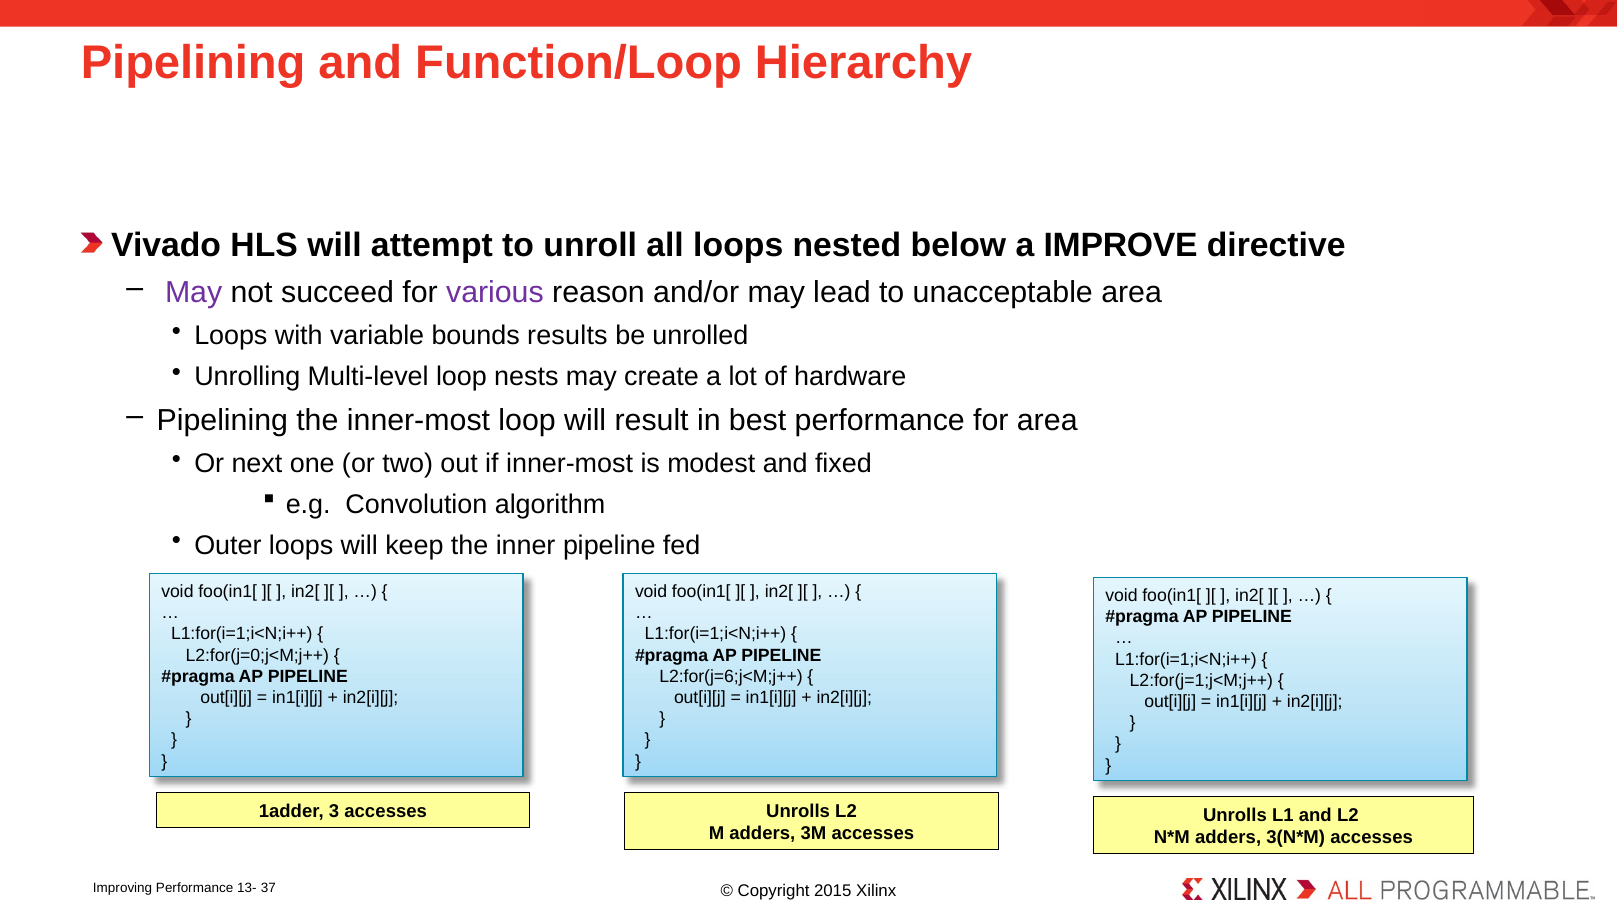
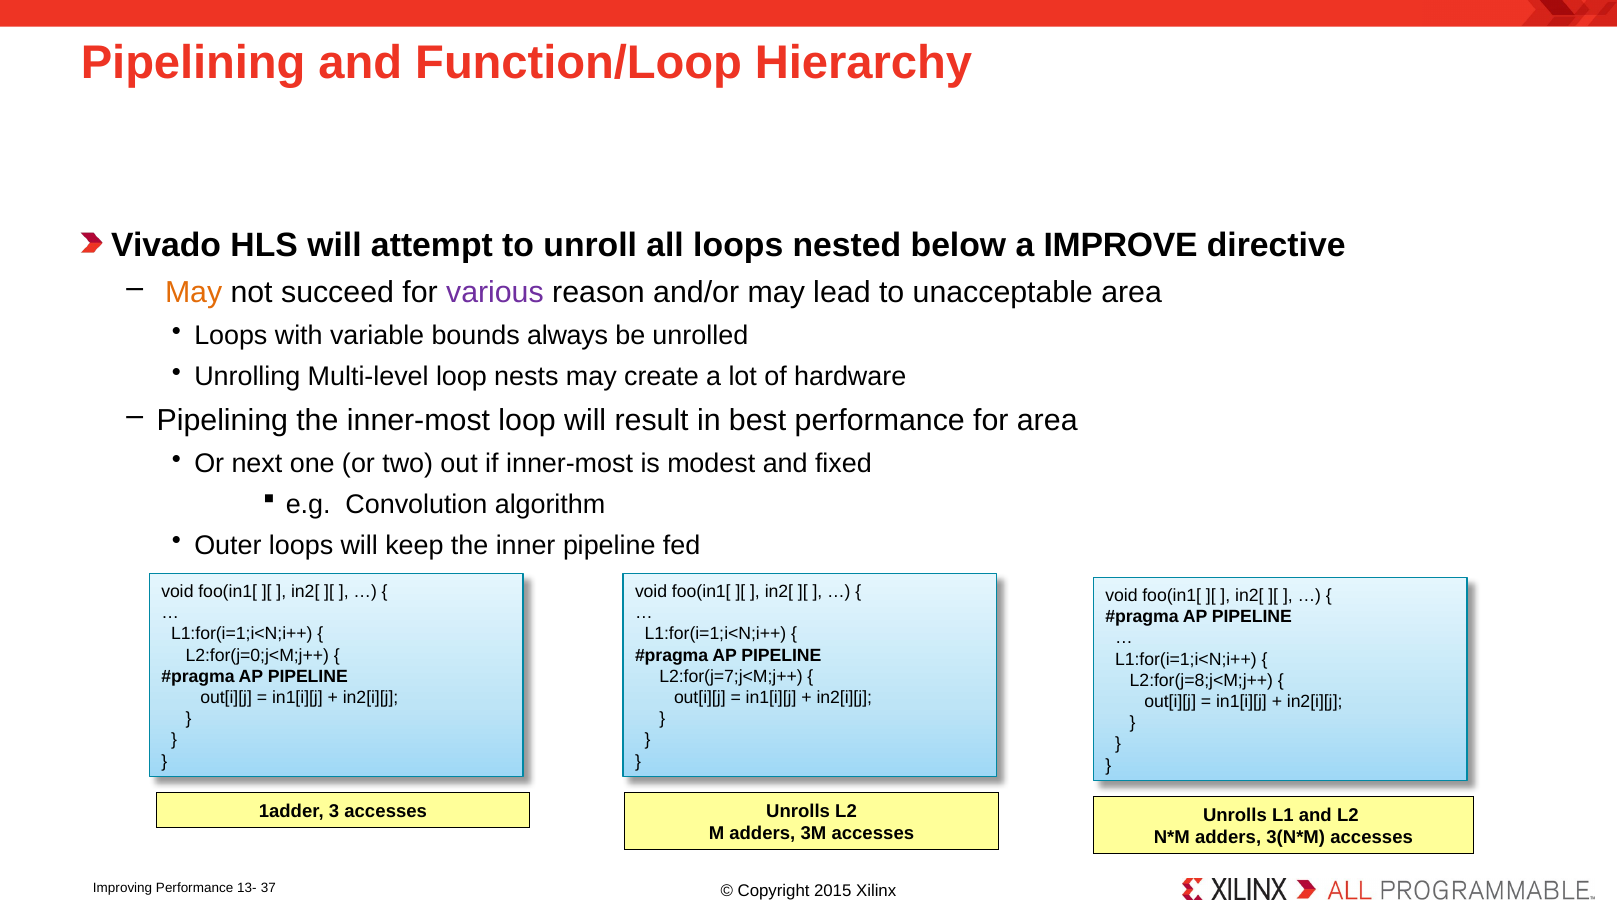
May at (194, 293) colour: purple -> orange
results: results -> always
L2:for(j=6;j<M;j++: L2:for(j=6;j<M;j++ -> L2:for(j=7;j<M;j++
L2:for(j=1;j<M;j++: L2:for(j=1;j<M;j++ -> L2:for(j=8;j<M;j++
